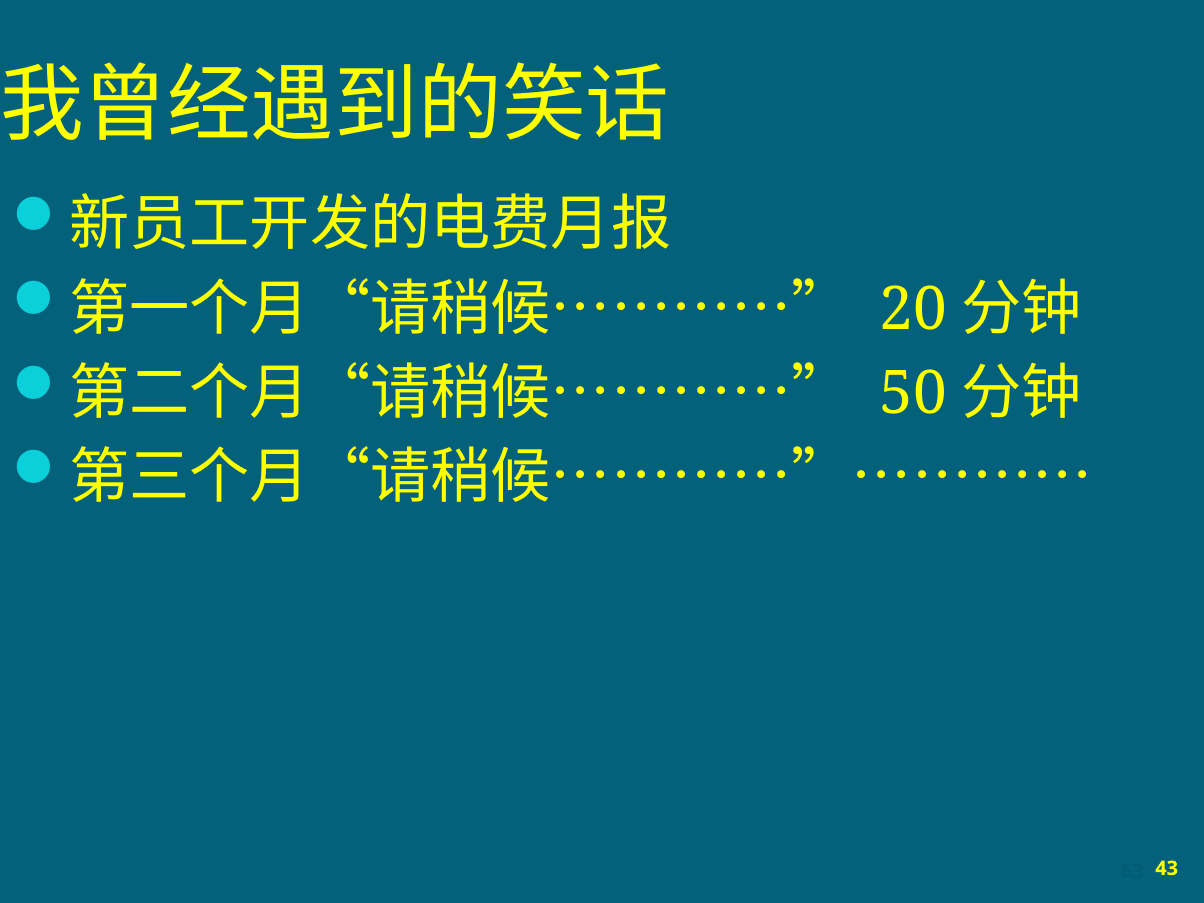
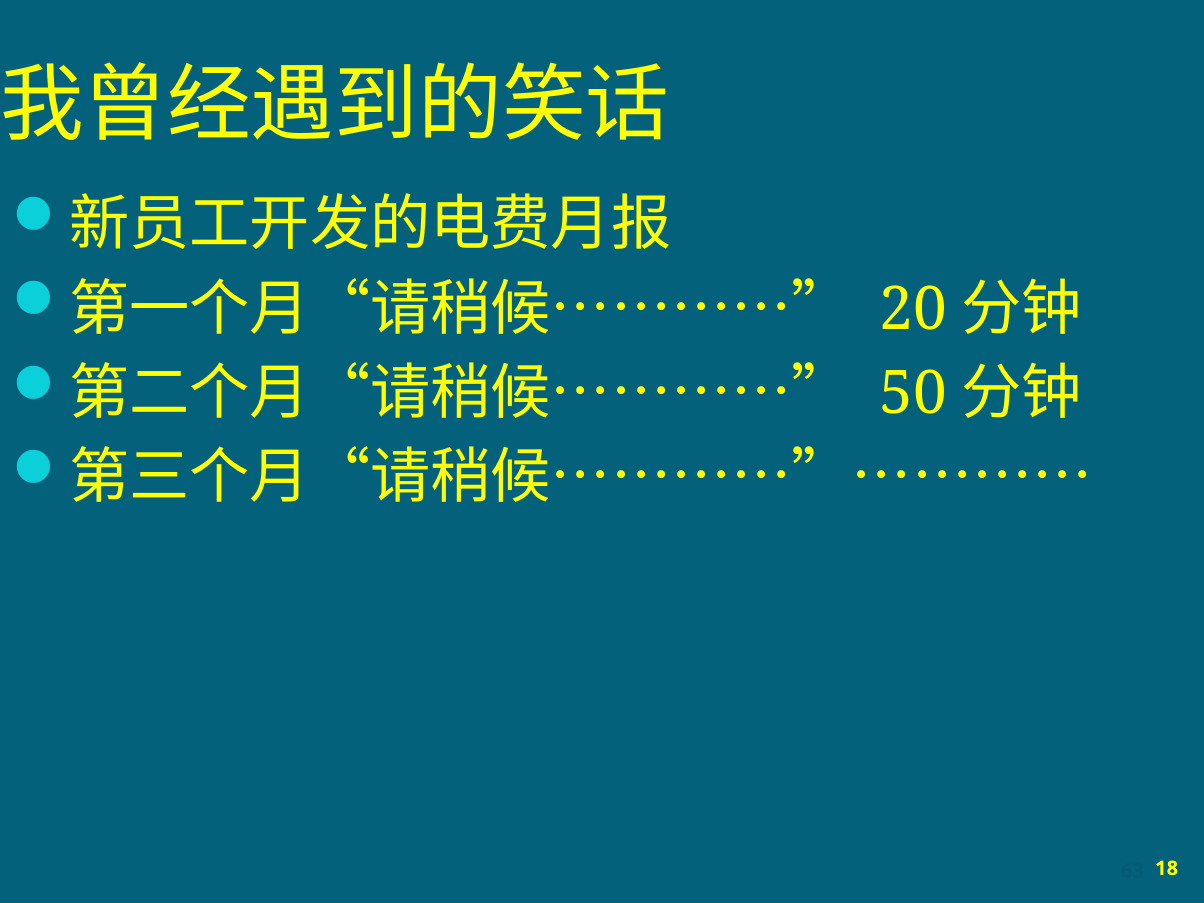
43: 43 -> 18
